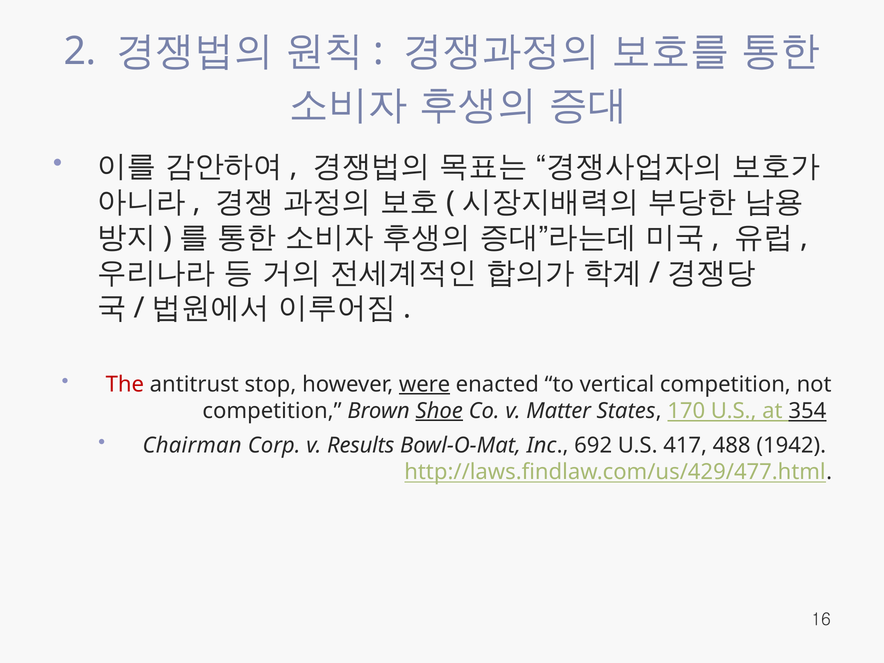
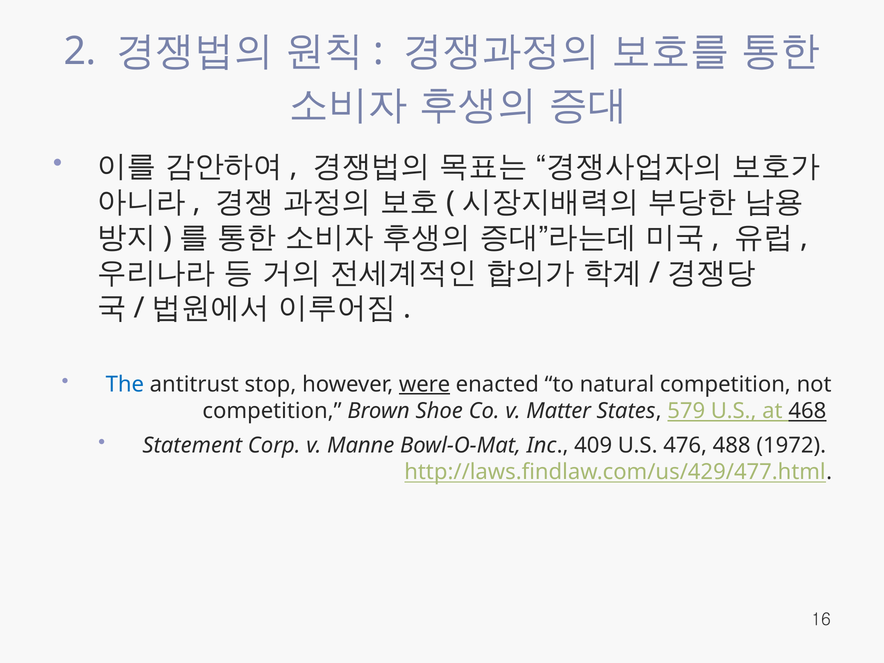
The colour: red -> blue
vertical: vertical -> natural
Shoe underline: present -> none
170: 170 -> 579
354: 354 -> 468
Chairman: Chairman -> Statement
Results: Results -> Manne
692: 692 -> 409
417: 417 -> 476
1942: 1942 -> 1972
